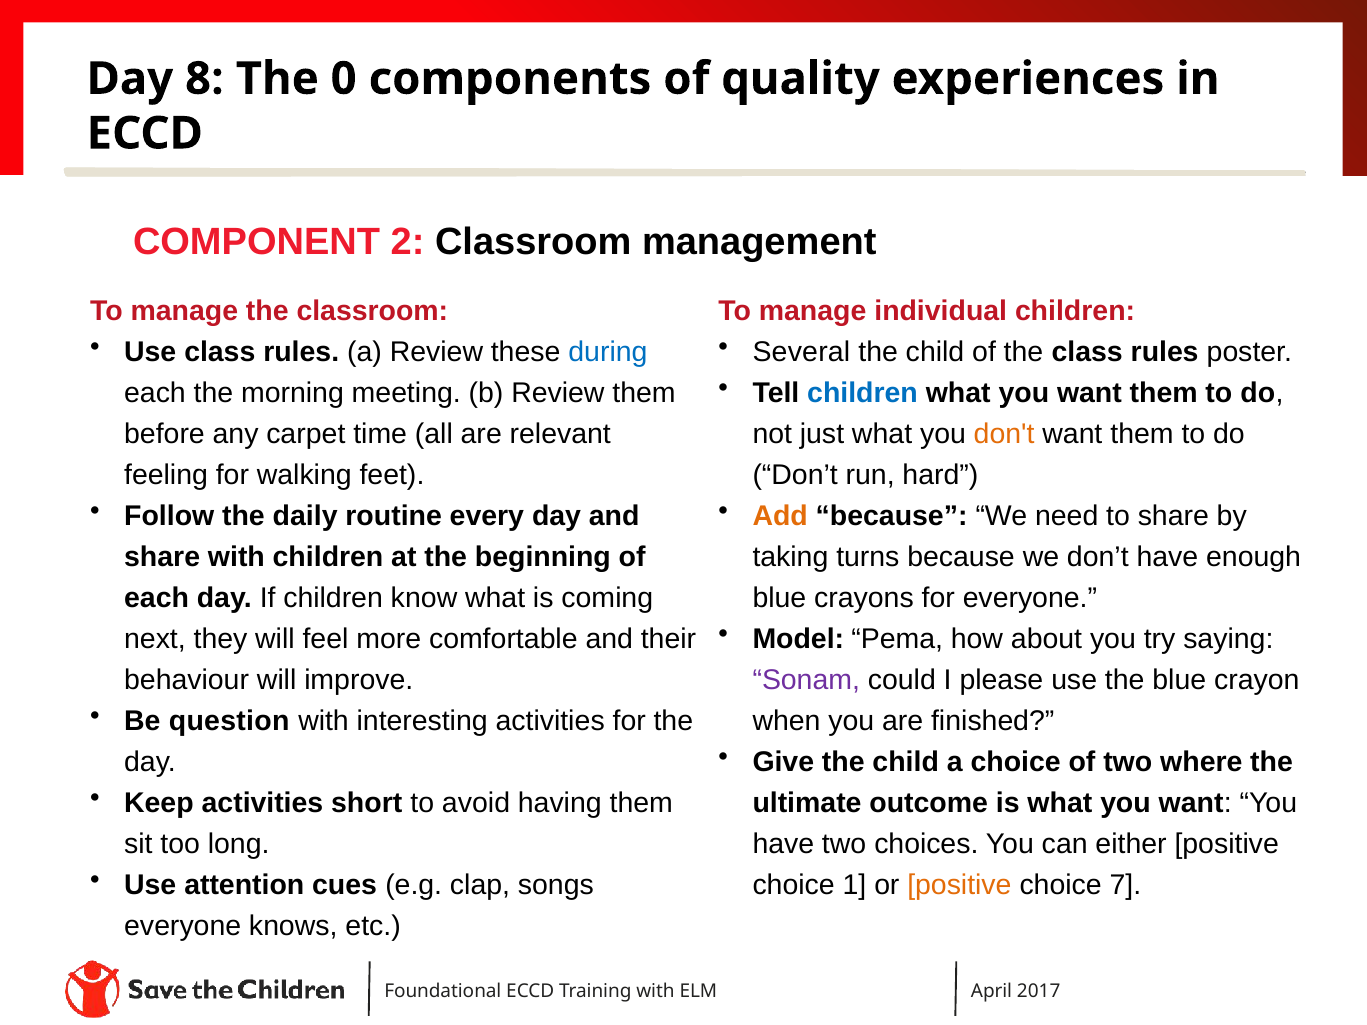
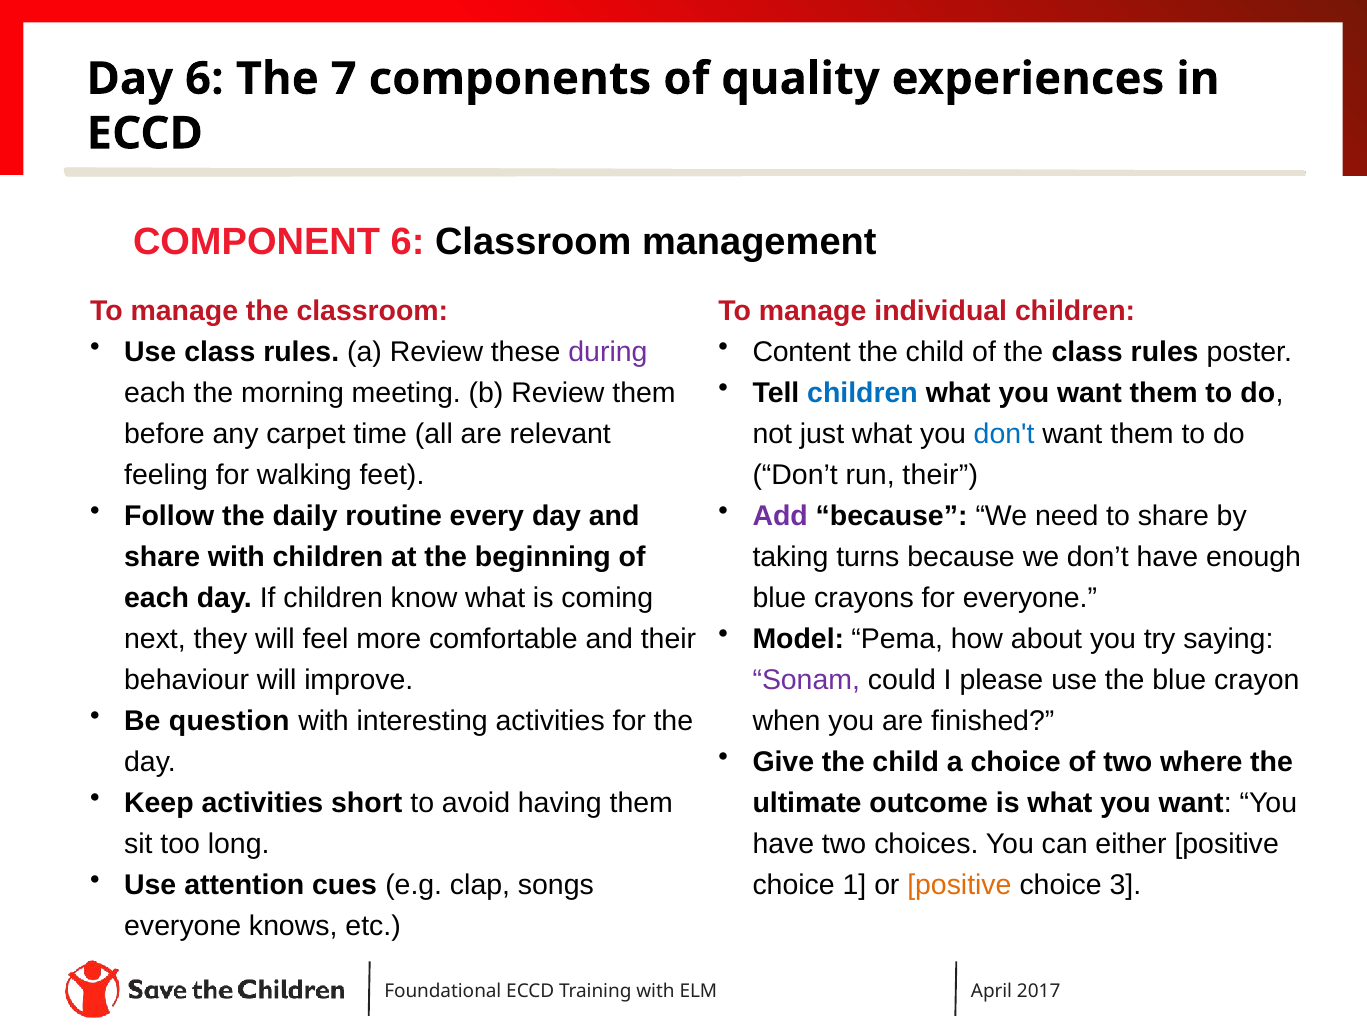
Day 8: 8 -> 6
0: 0 -> 7
COMPONENT 2: 2 -> 6
Several: Several -> Content
during colour: blue -> purple
don't colour: orange -> blue
run hard: hard -> their
Add colour: orange -> purple
7: 7 -> 3
